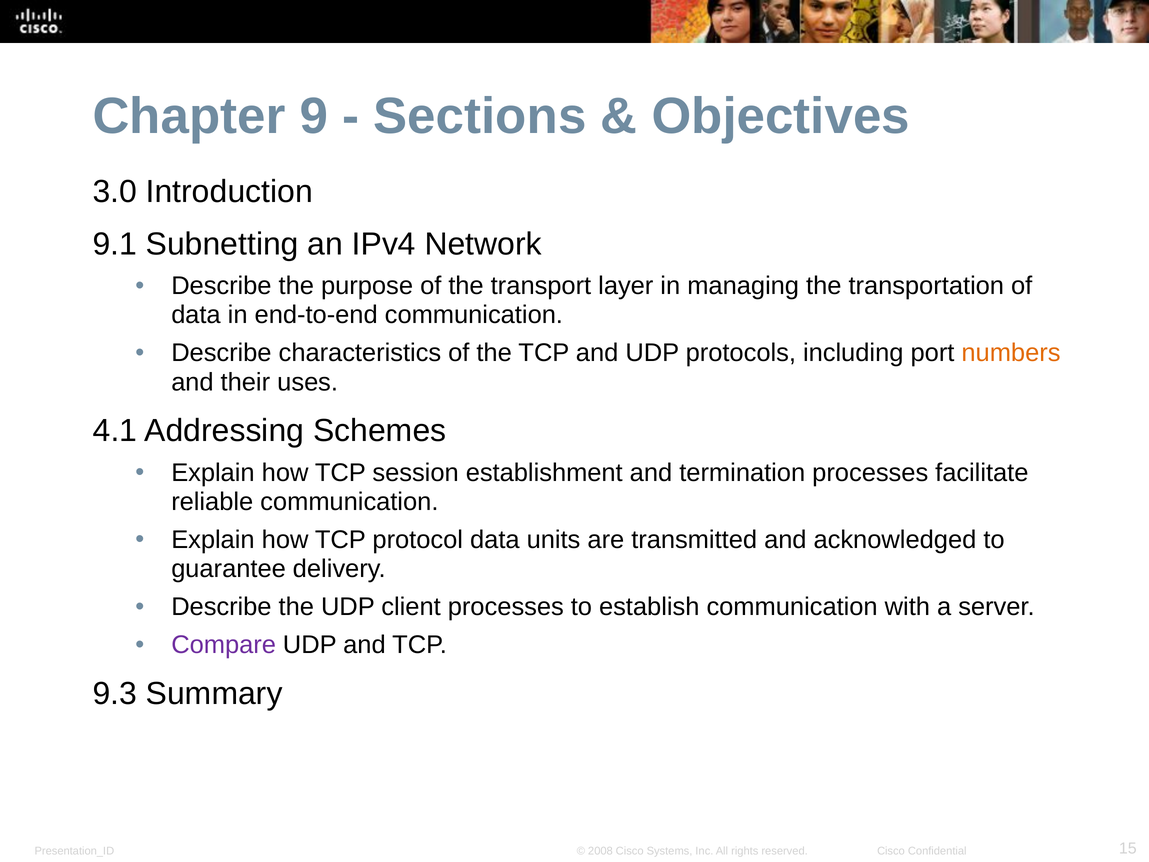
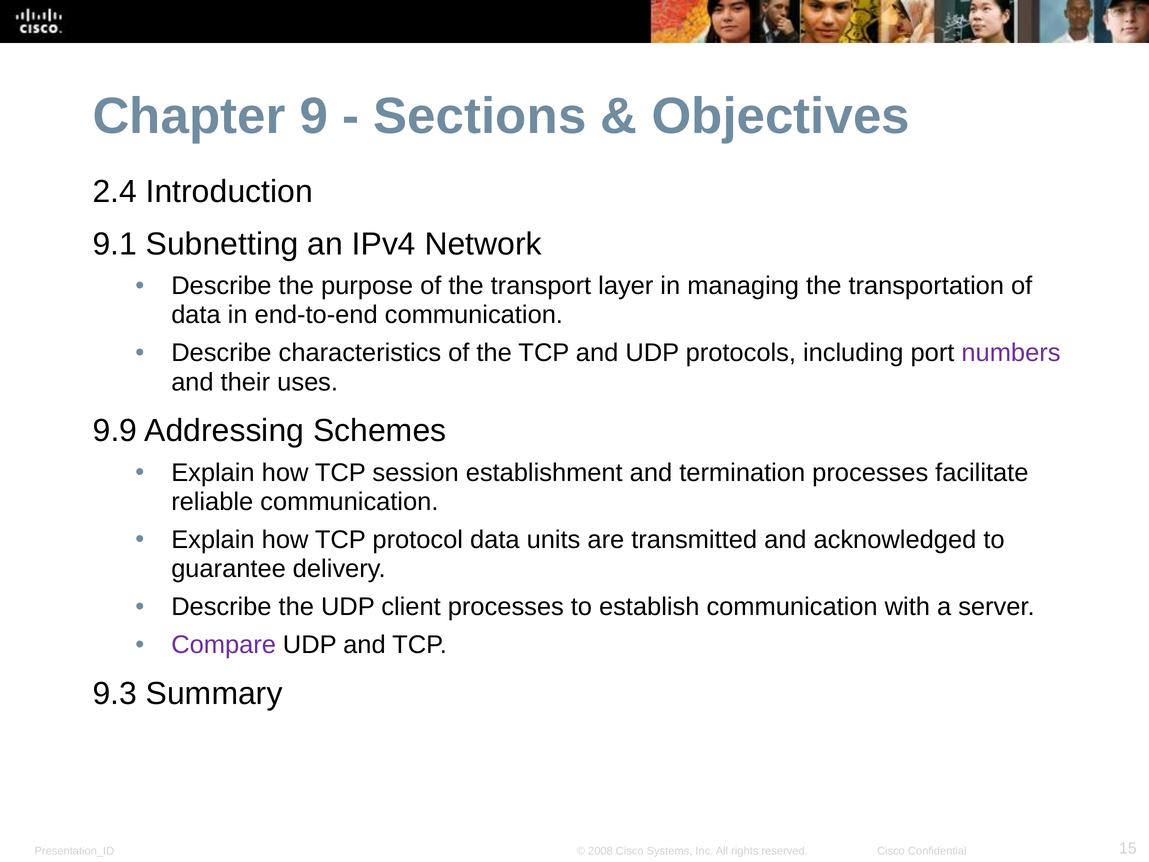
3.0: 3.0 -> 2.4
numbers colour: orange -> purple
4.1: 4.1 -> 9.9
